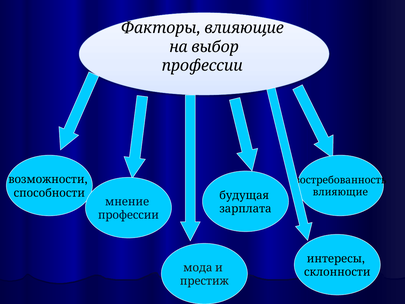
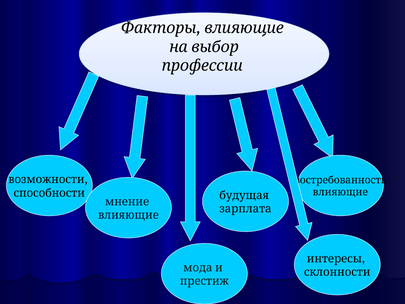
профессии at (128, 215): профессии -> влияющие
